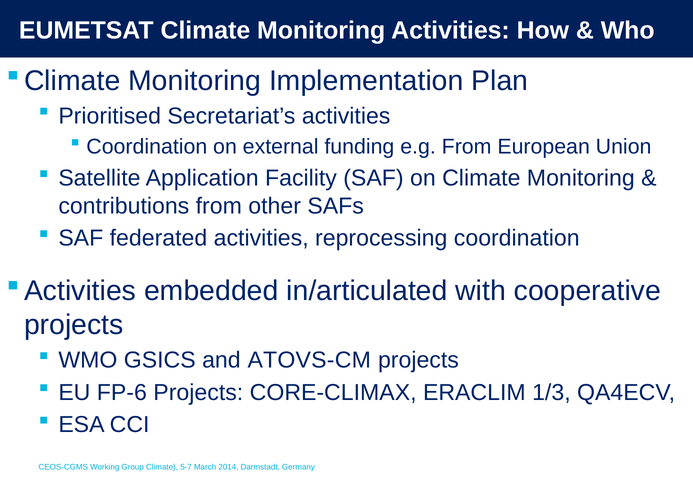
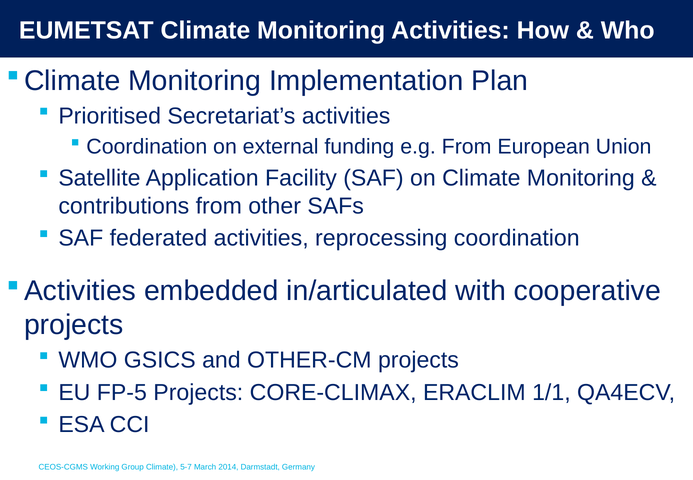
ATOVS-CM: ATOVS-CM -> OTHER-CM
FP-6: FP-6 -> FP-5
1/3: 1/3 -> 1/1
